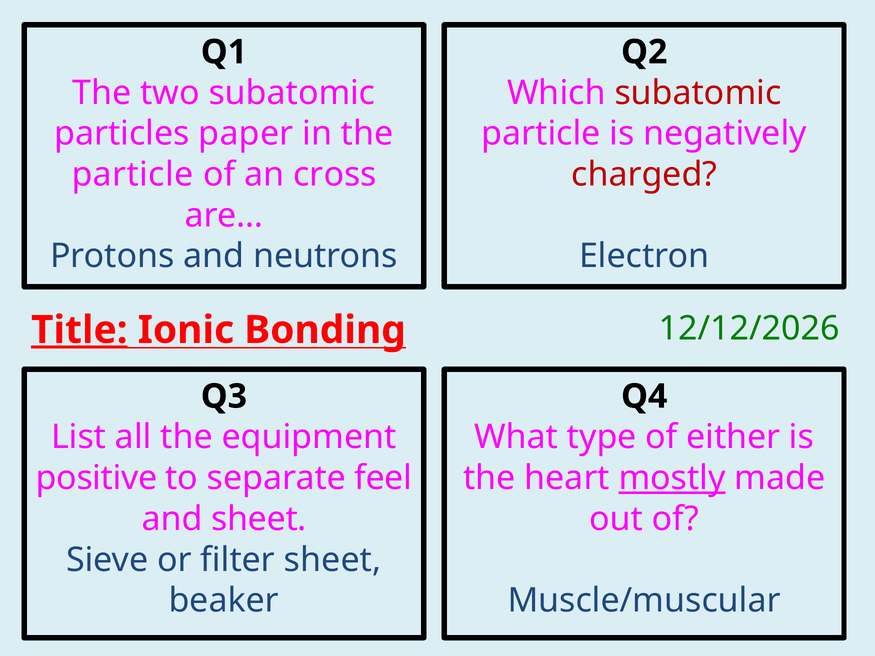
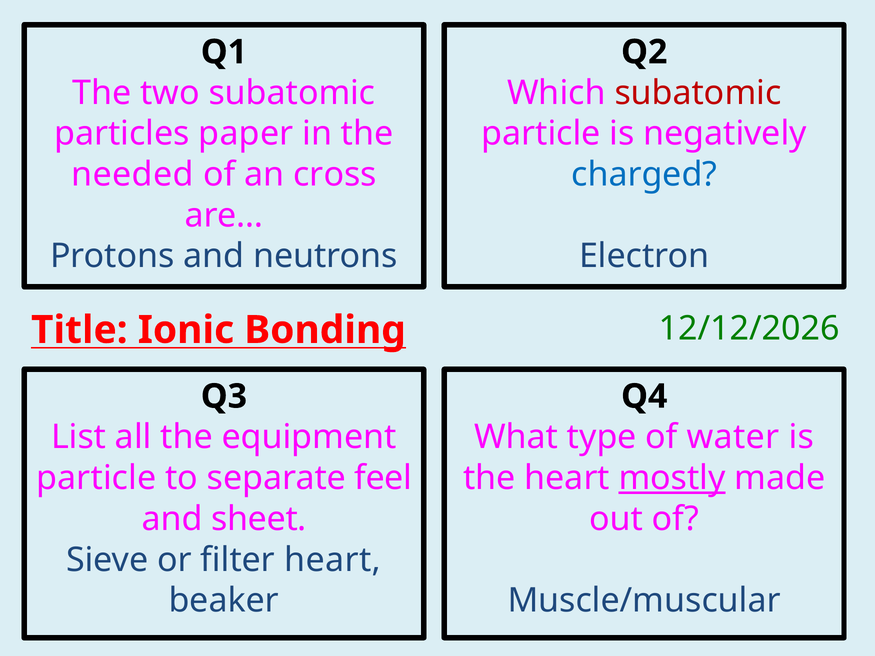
particle at (132, 175): particle -> needed
charged colour: red -> blue
Title underline: present -> none
either: either -> water
positive at (97, 478): positive -> particle
filter sheet: sheet -> heart
